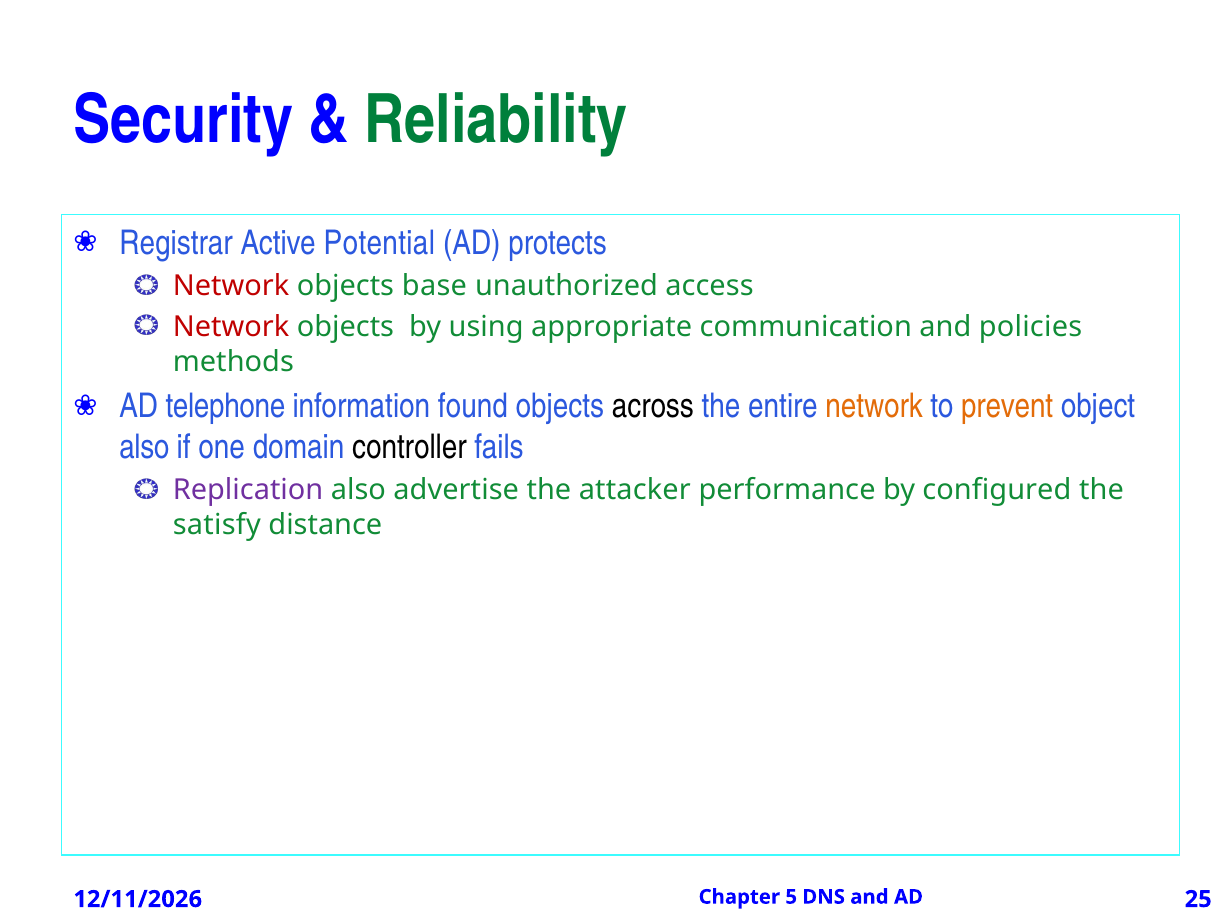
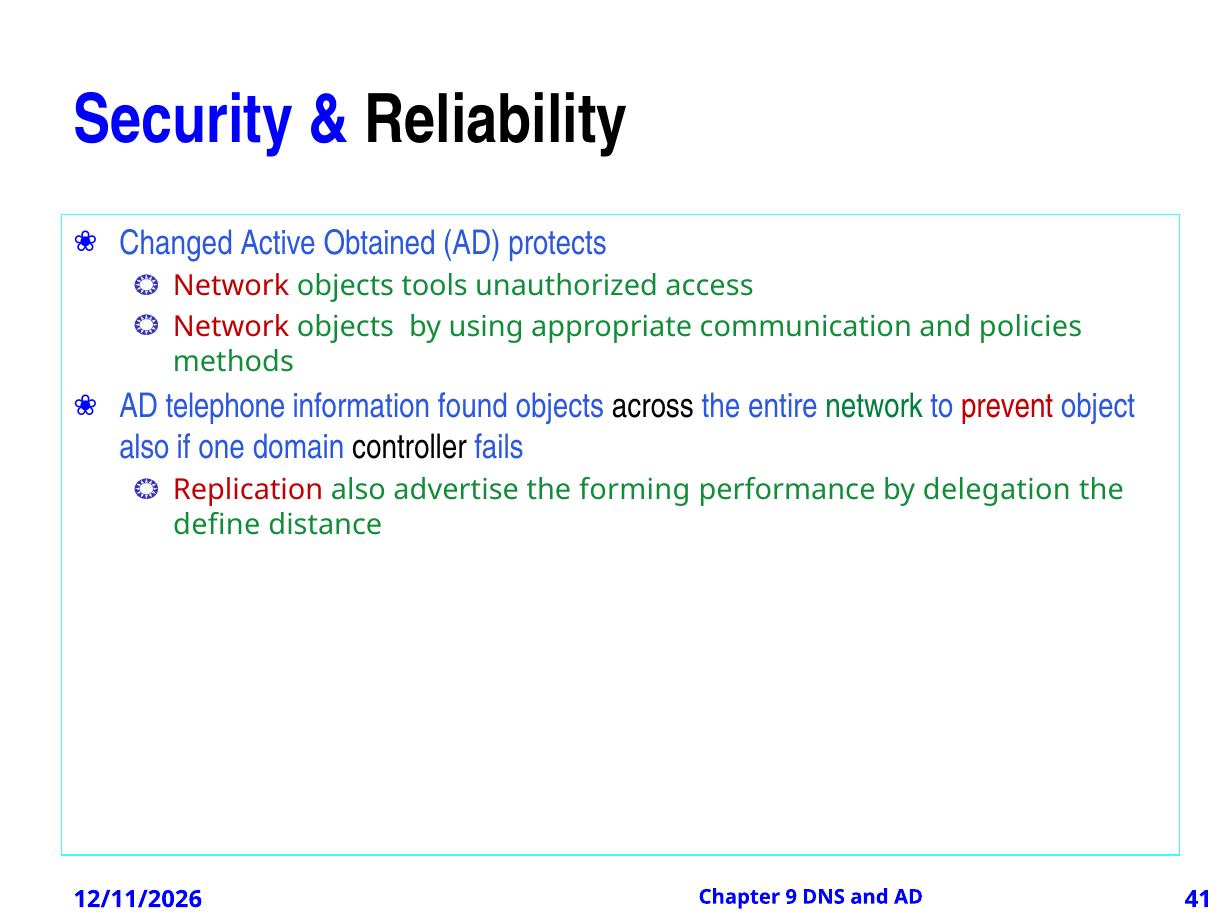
Reliability colour: green -> black
Registrar: Registrar -> Changed
Potential: Potential -> Obtained
base: base -> tools
network at (874, 406) colour: orange -> green
prevent colour: orange -> red
Replication colour: purple -> red
attacker: attacker -> forming
configured: configured -> delegation
satisfy: satisfy -> define
5: 5 -> 9
25: 25 -> 41
